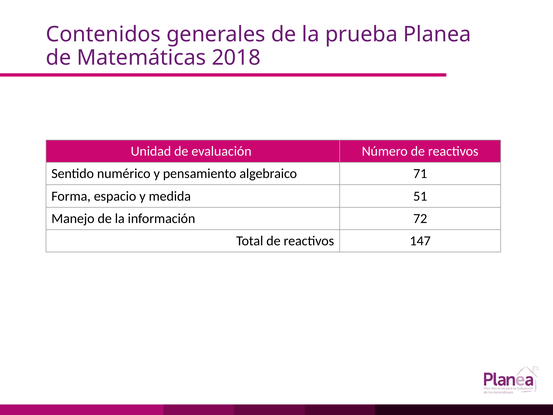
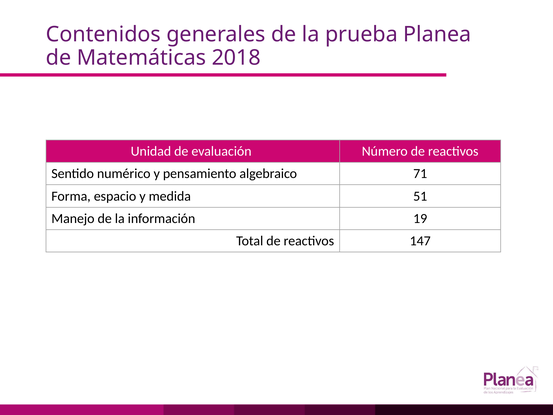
72: 72 -> 19
